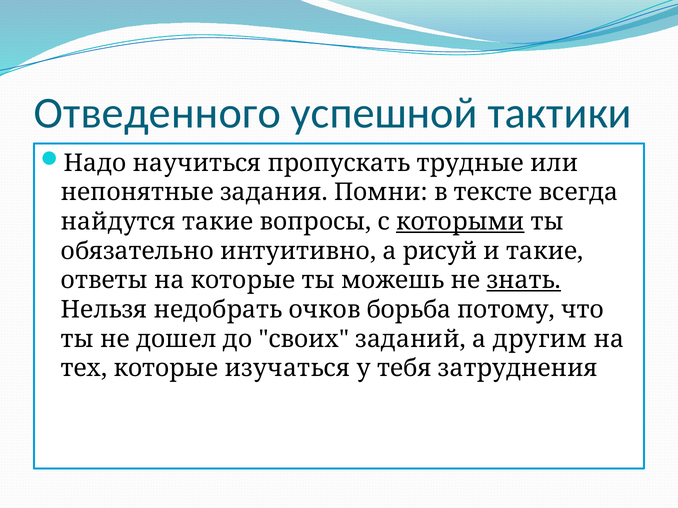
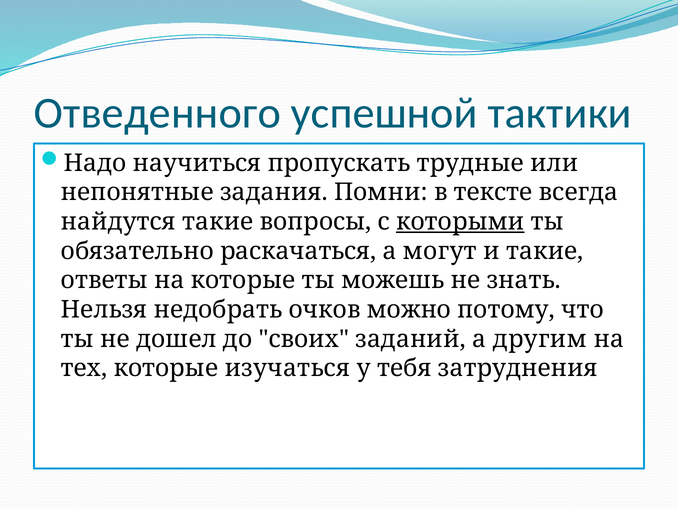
интуитивно: интуитивно -> раскачаться
рисуй: рисуй -> могут
знать underline: present -> none
борьба: борьба -> можно
